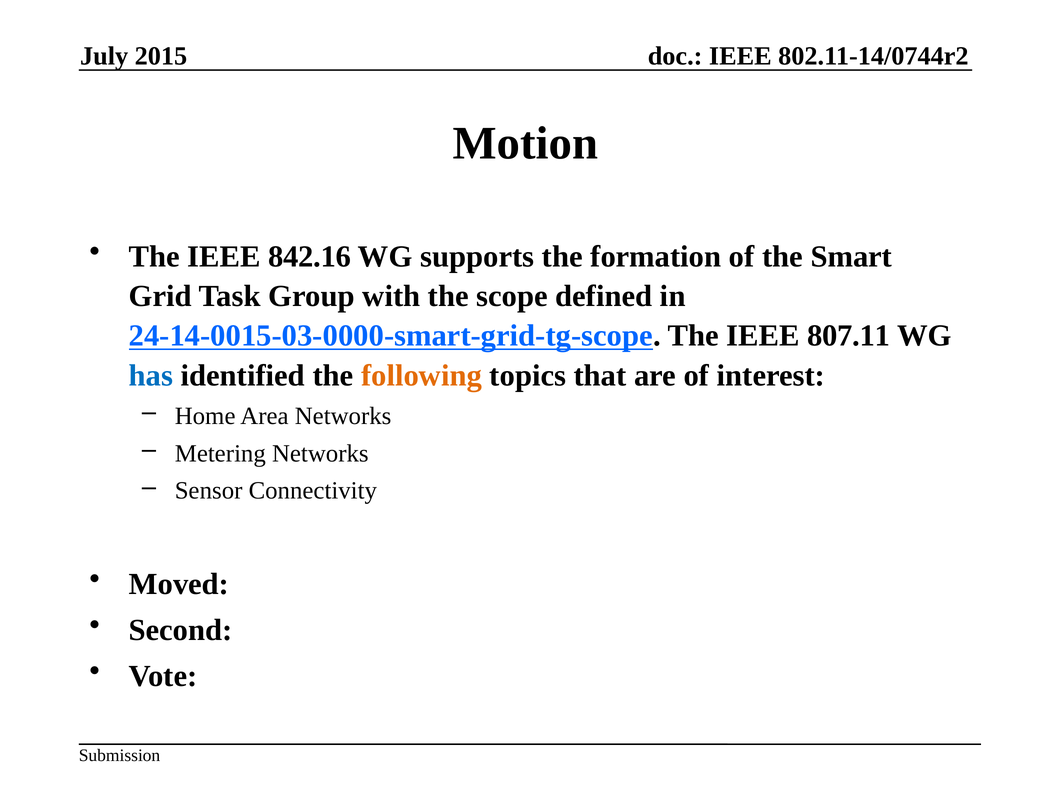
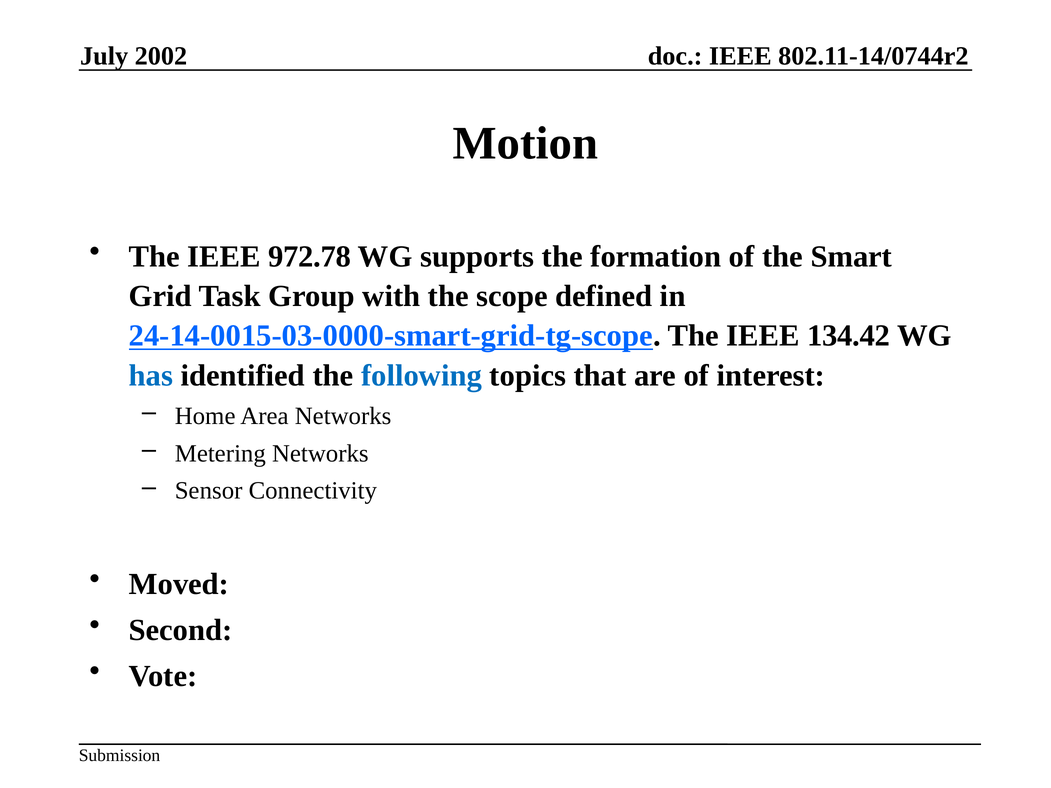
2015: 2015 -> 2002
842.16: 842.16 -> 972.78
807.11: 807.11 -> 134.42
following colour: orange -> blue
